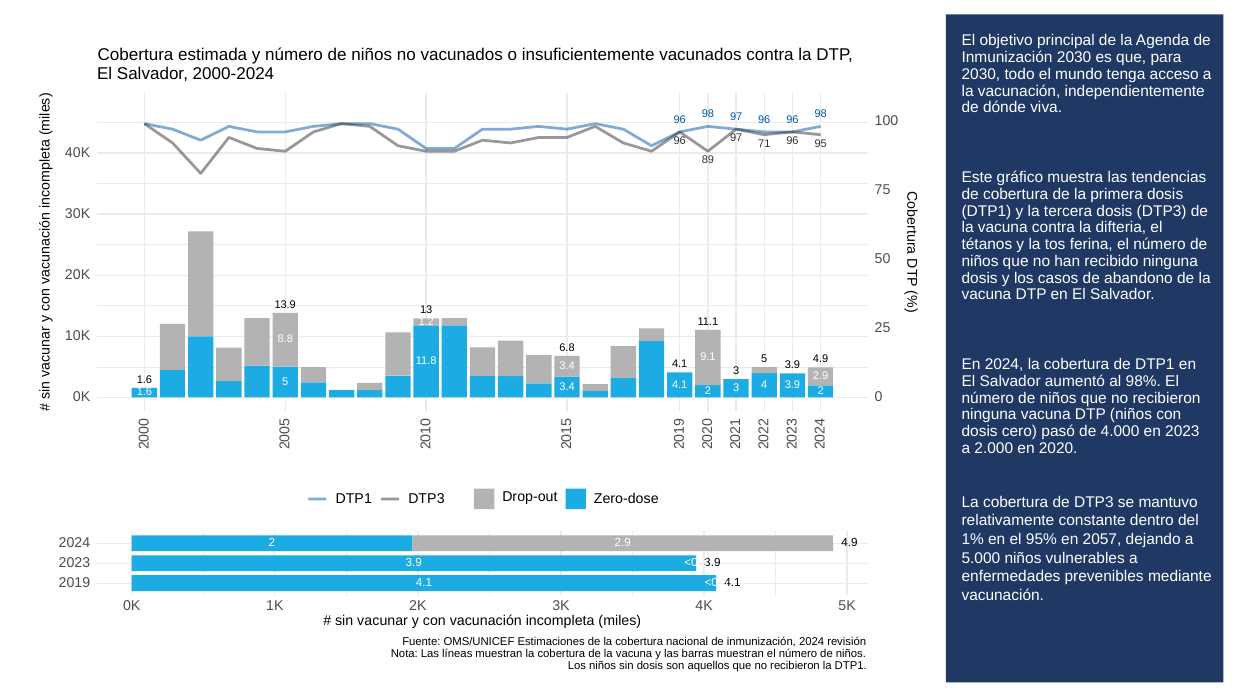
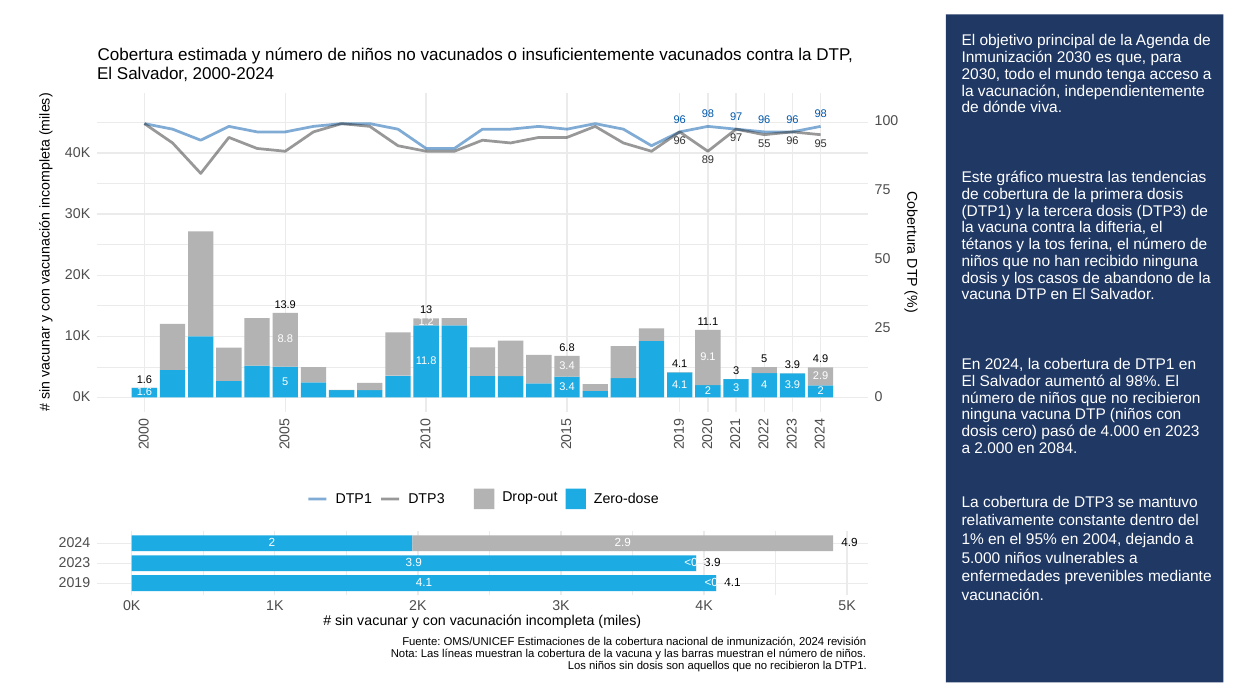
71: 71 -> 55
2020: 2020 -> 2084
2057: 2057 -> 2004
